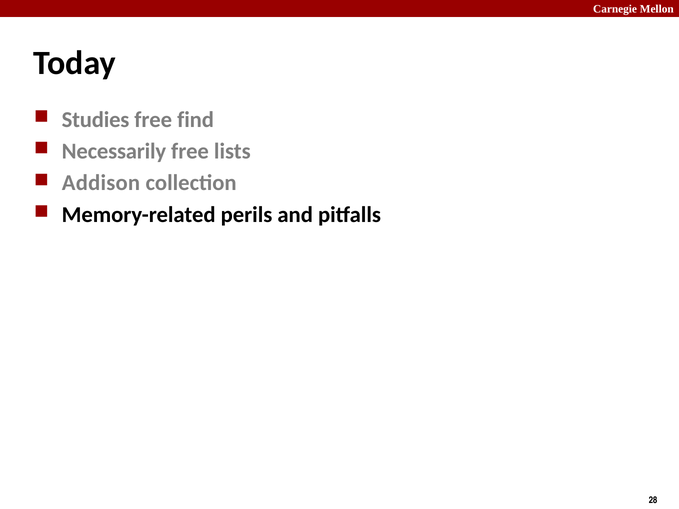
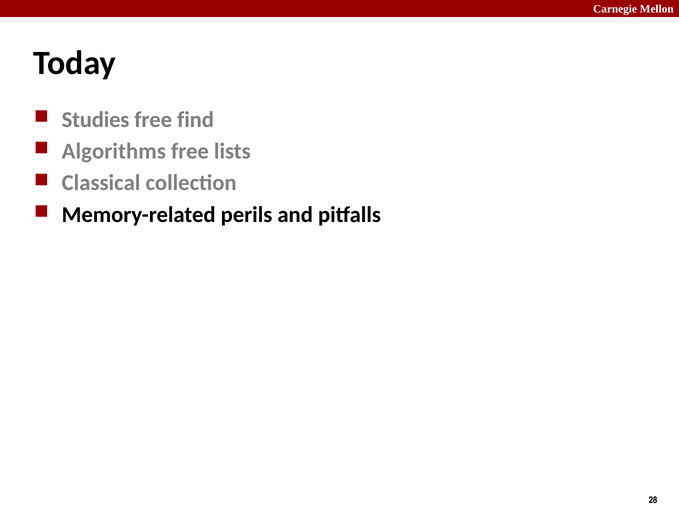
Necessarily: Necessarily -> Algorithms
Addison: Addison -> Classical
